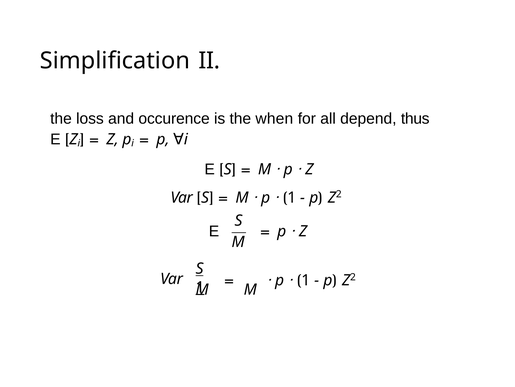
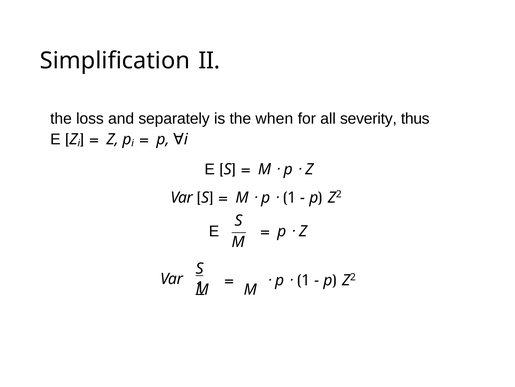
occurence: occurence -> separately
depend: depend -> severity
